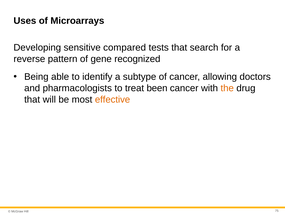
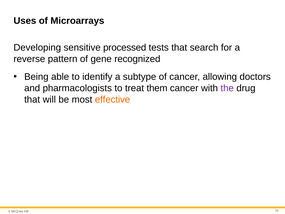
compared: compared -> processed
been: been -> them
the colour: orange -> purple
